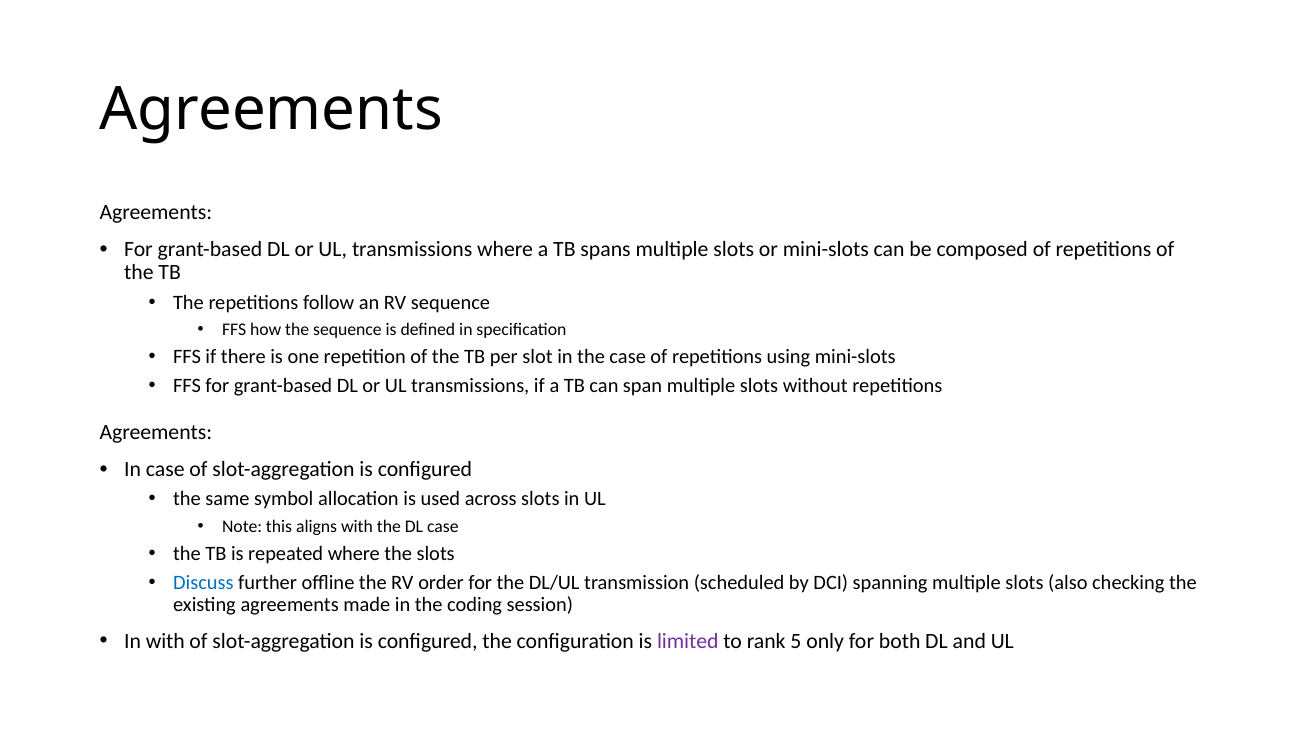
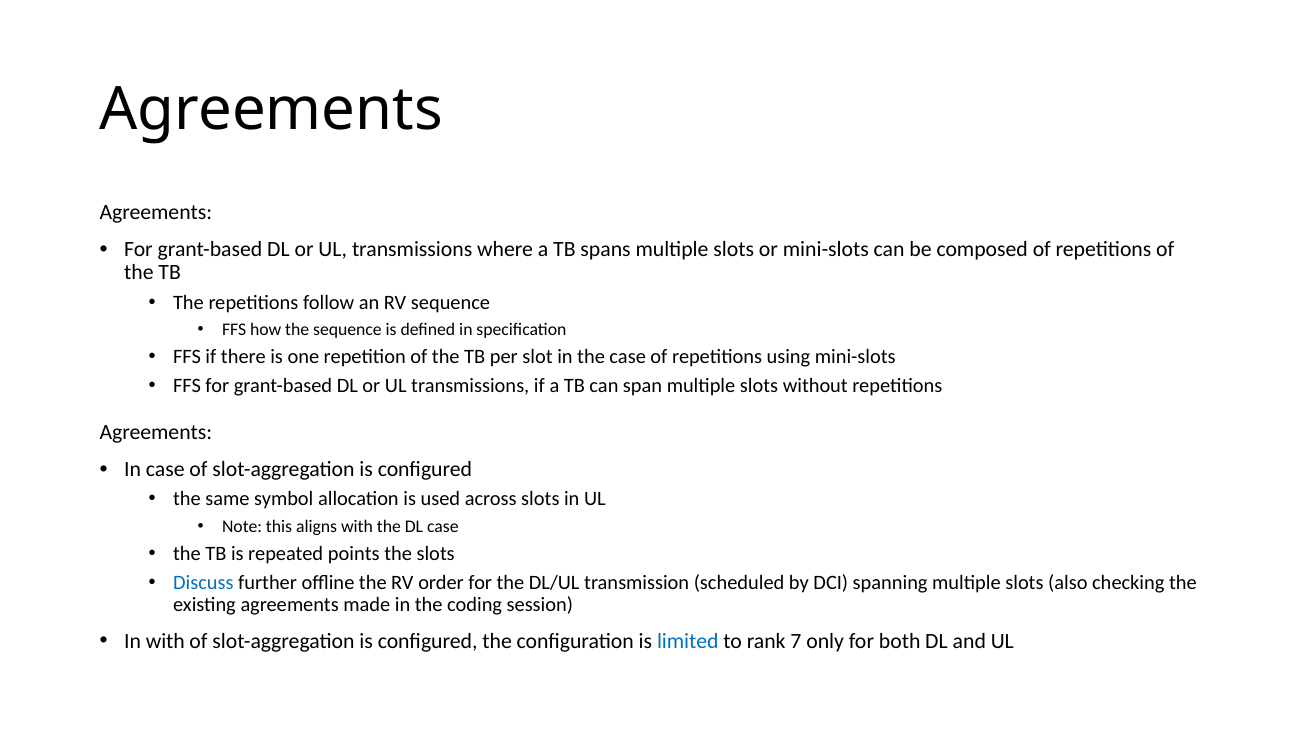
repeated where: where -> points
limited colour: purple -> blue
5: 5 -> 7
